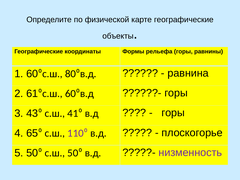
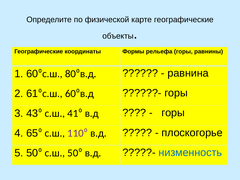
низменность colour: purple -> blue
